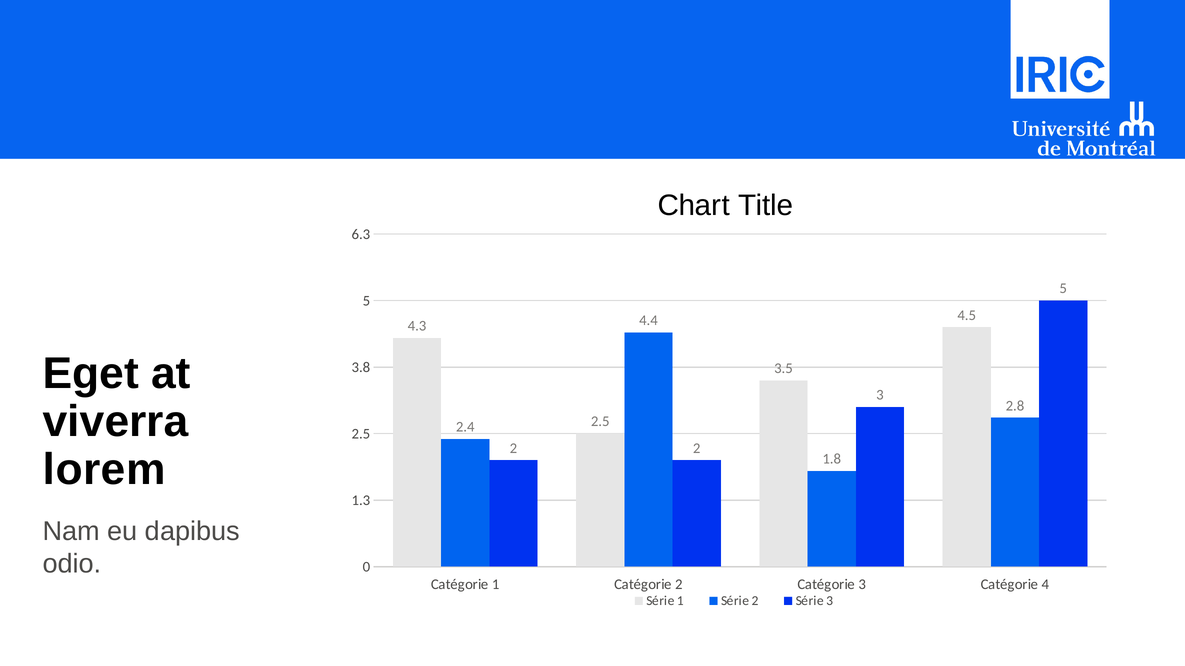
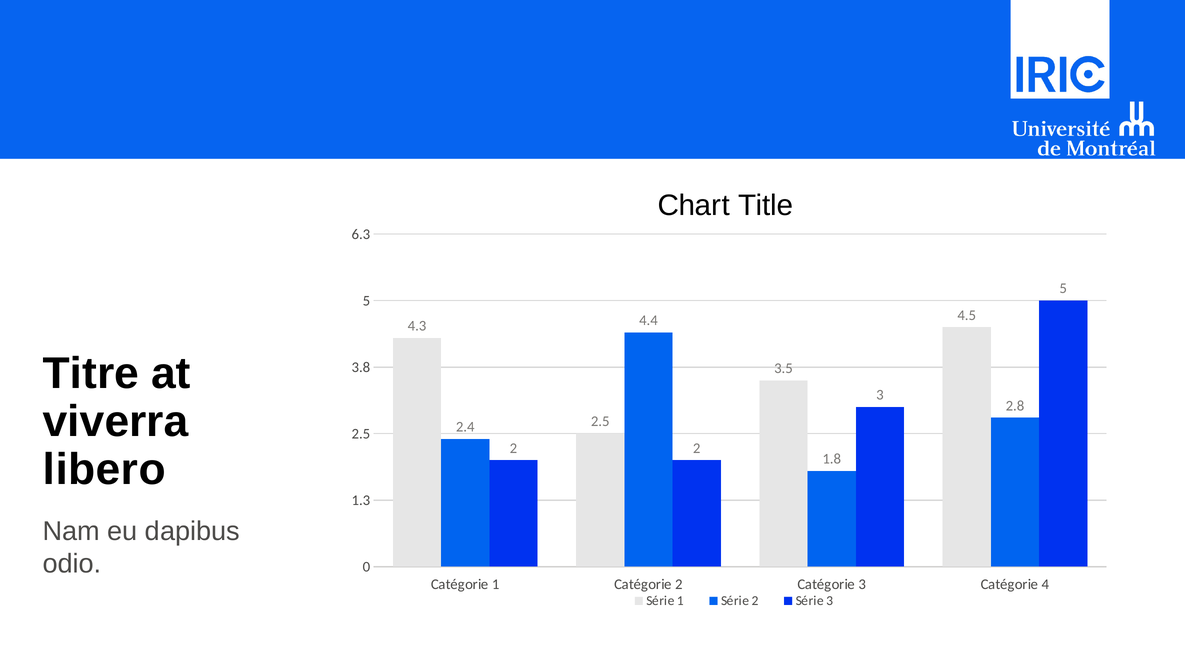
Eget: Eget -> Titre
lorem: lorem -> libero
